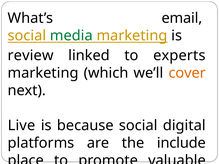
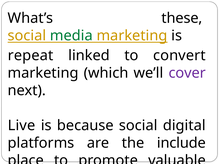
email: email -> these
review: review -> repeat
experts: experts -> convert
cover colour: orange -> purple
